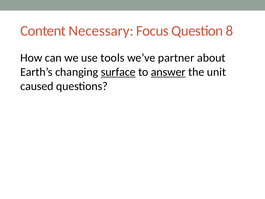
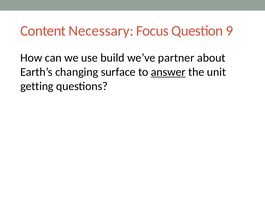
8: 8 -> 9
tools: tools -> build
surface underline: present -> none
caused: caused -> getting
